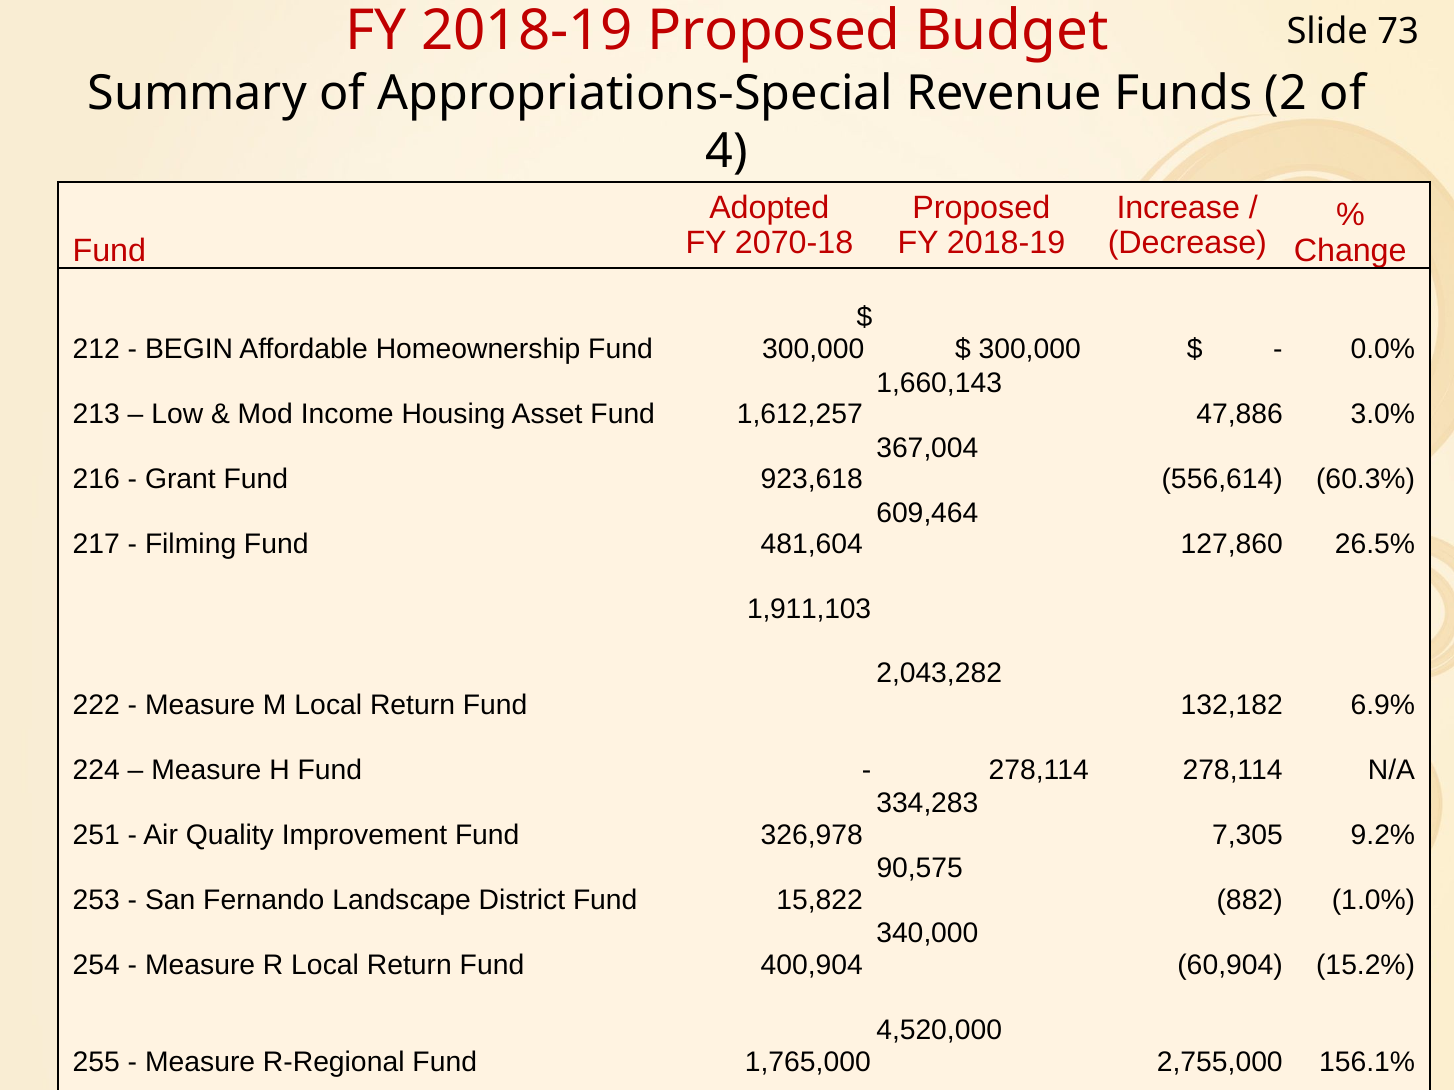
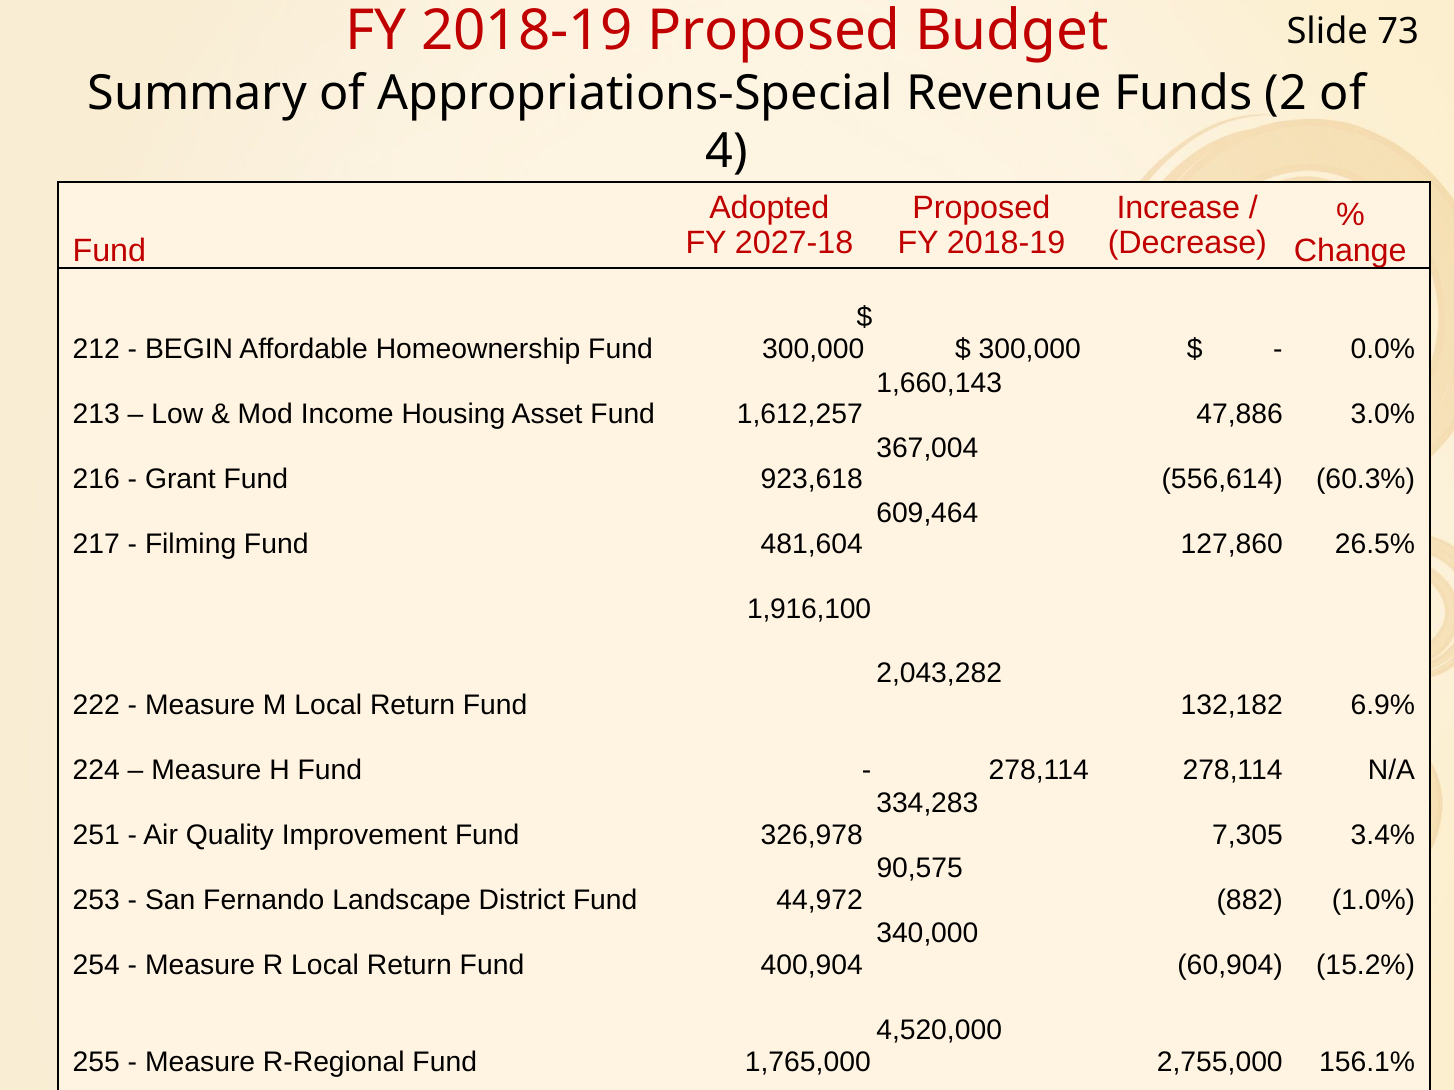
2070-18: 2070-18 -> 2027-18
1,911,103: 1,911,103 -> 1,916,100
9.2%: 9.2% -> 3.4%
15,822: 15,822 -> 44,972
